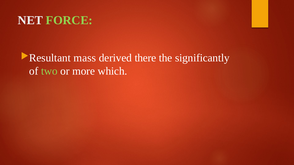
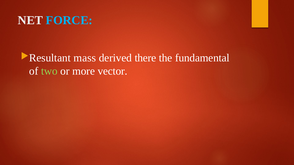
FORCE colour: light green -> light blue
significantly: significantly -> fundamental
which: which -> vector
